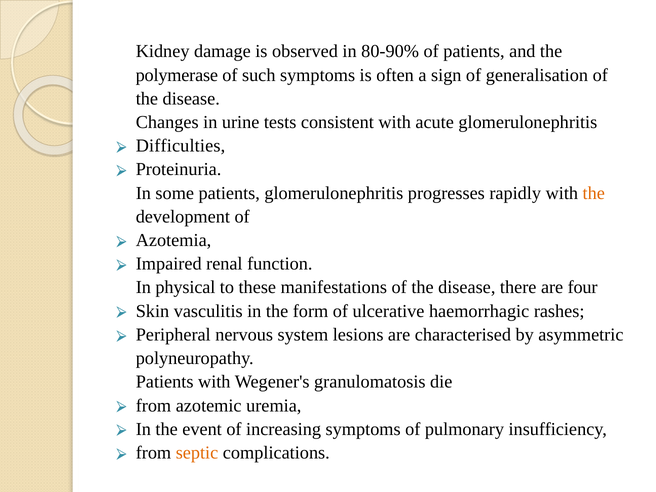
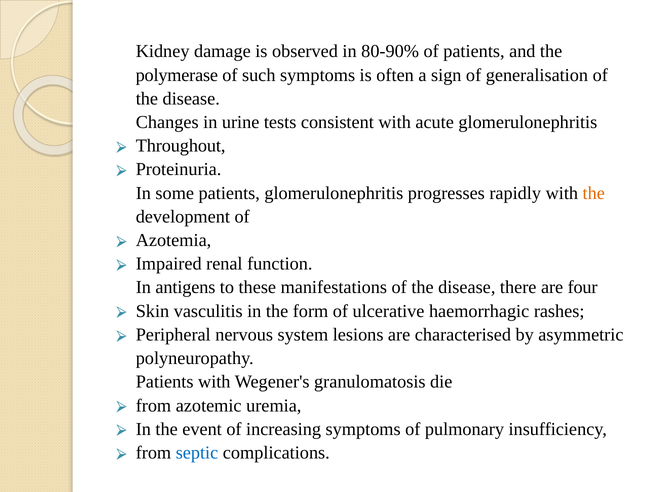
Difficulties: Difficulties -> Throughout
physical: physical -> antigens
septic colour: orange -> blue
